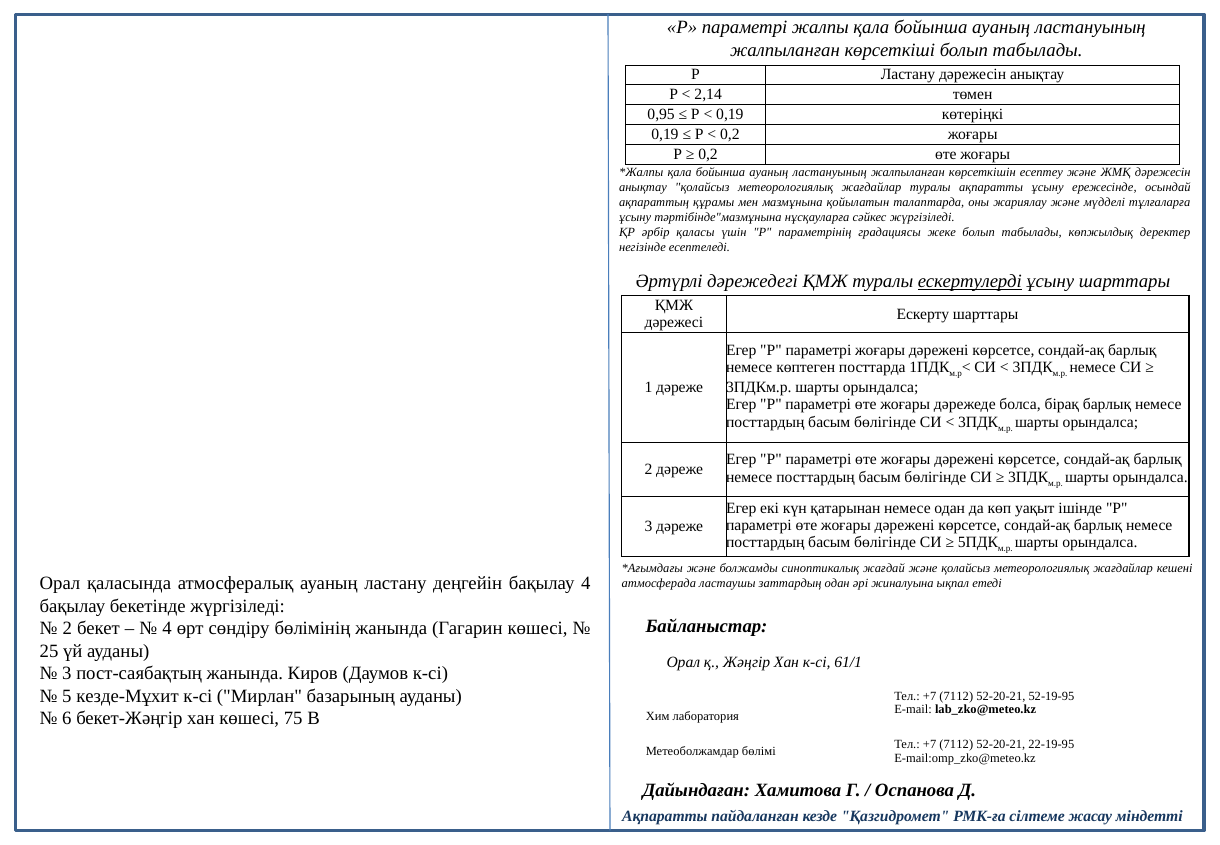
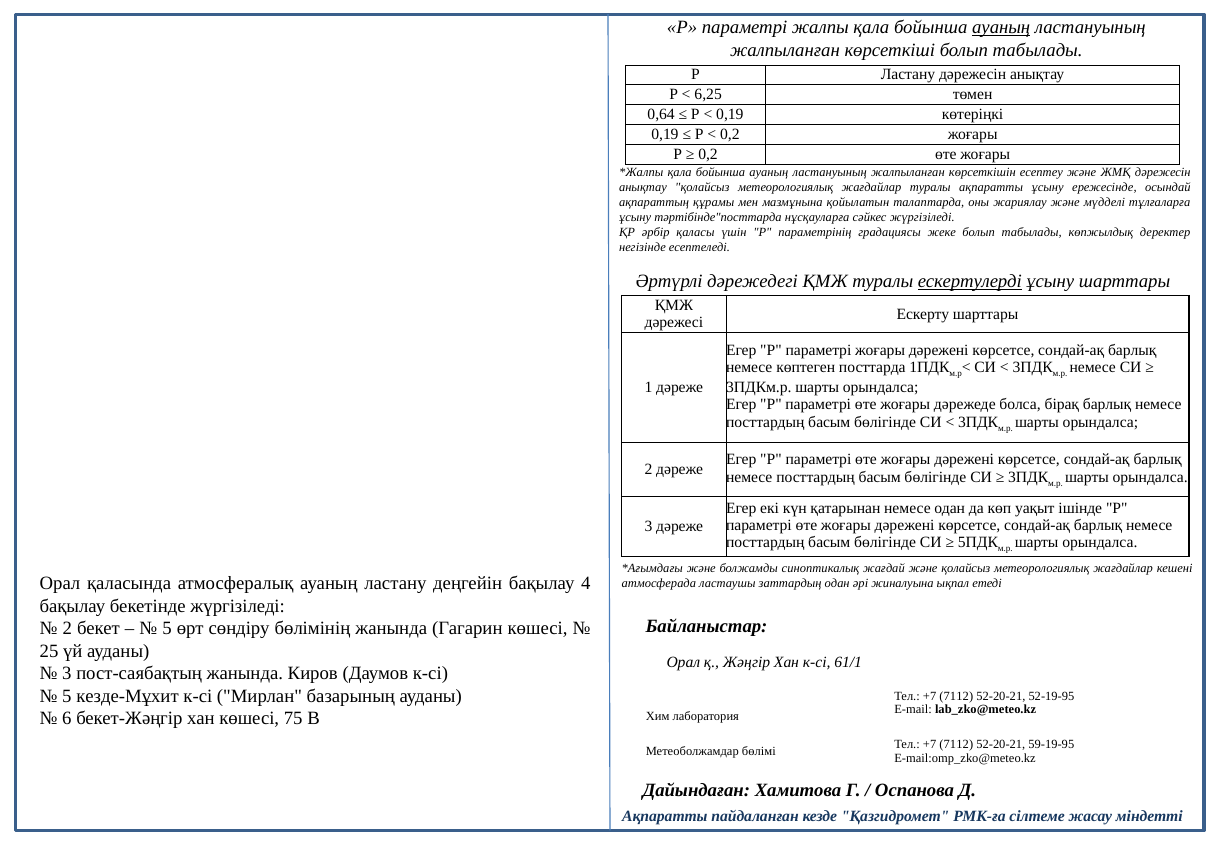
ауаның at (1001, 27) underline: none -> present
2,14: 2,14 -> 6,25
0,95: 0,95 -> 0,64
тәртібінде"мазмұнына: тәртібінде"мазмұнына -> тәртібінде"посттарда
4 at (167, 628): 4 -> 5
22-19-95: 22-19-95 -> 59-19-95
